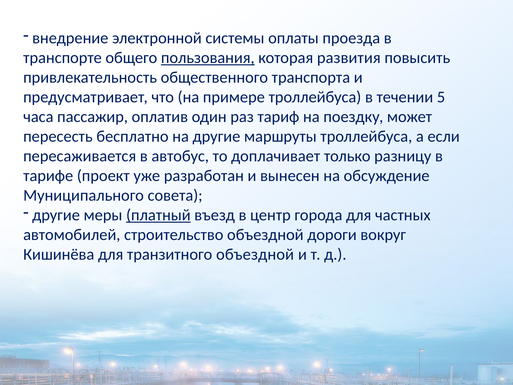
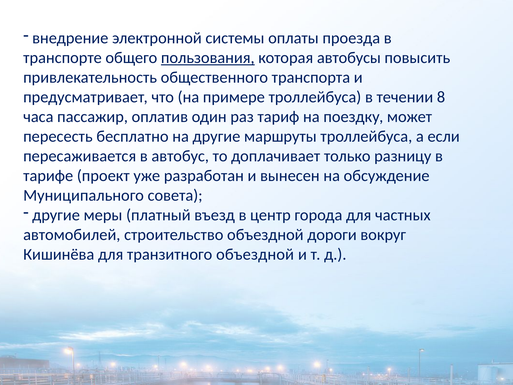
развития: развития -> автобусы
5: 5 -> 8
платный underline: present -> none
